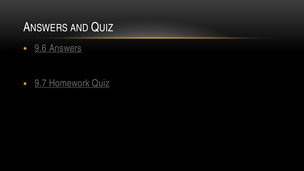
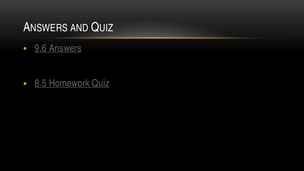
9.7: 9.7 -> 8.5
